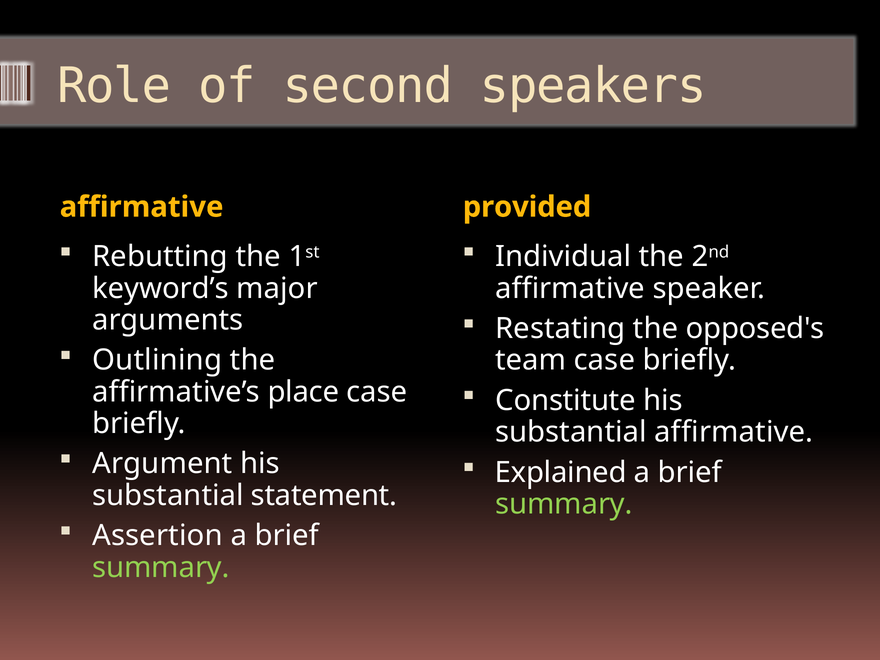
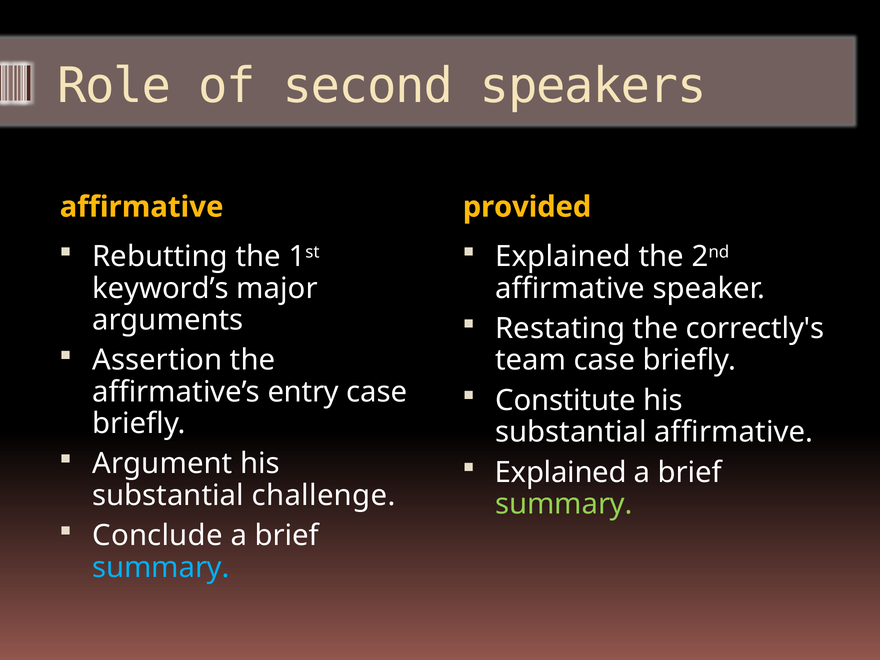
Individual at (563, 257): Individual -> Explained
opposed's: opposed's -> correctly's
Outlining: Outlining -> Assertion
place: place -> entry
statement: statement -> challenge
Assertion: Assertion -> Conclude
summary at (161, 567) colour: light green -> light blue
